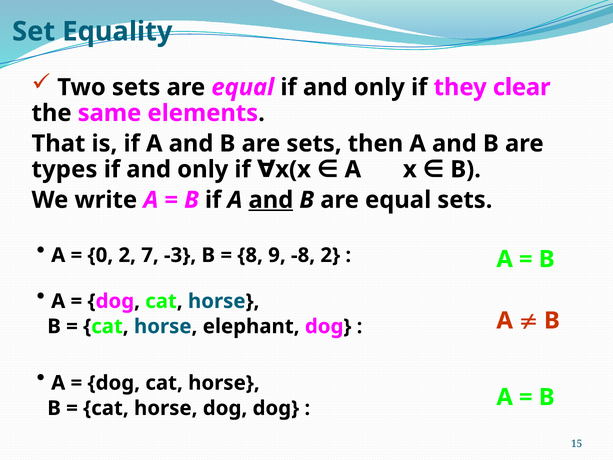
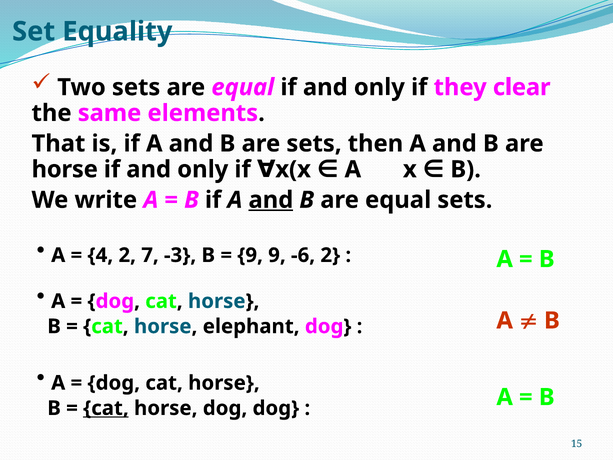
types at (65, 169): types -> horse
0: 0 -> 4
8 at (250, 255): 8 -> 9
-8: -8 -> -6
cat at (106, 408) underline: none -> present
